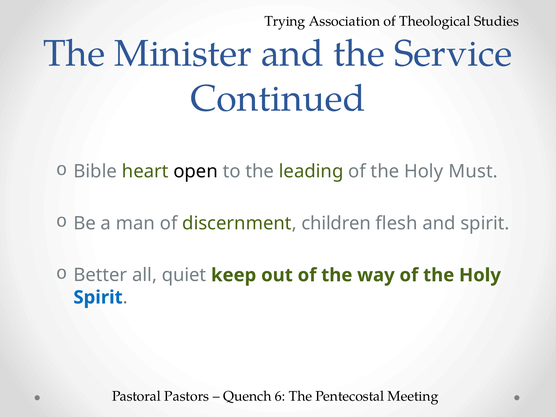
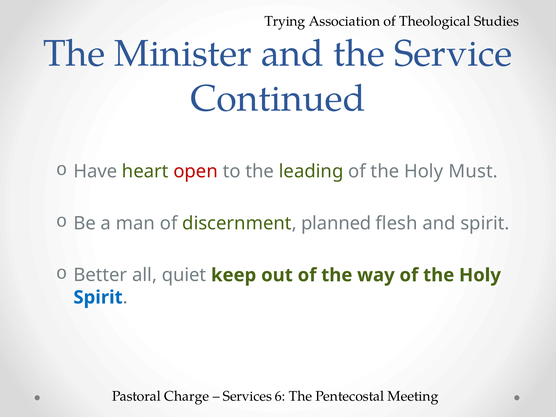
Bible: Bible -> Have
open colour: black -> red
children: children -> planned
Pastors: Pastors -> Charge
Quench: Quench -> Services
